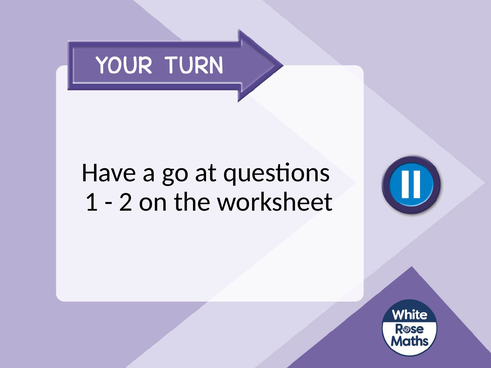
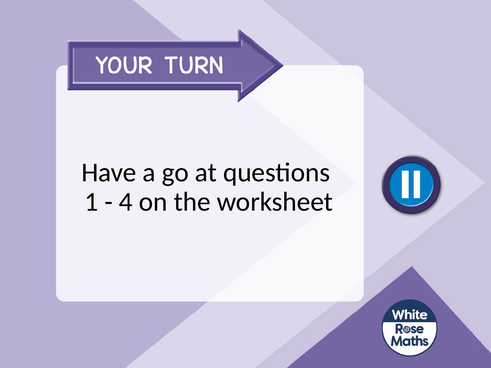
2: 2 -> 4
